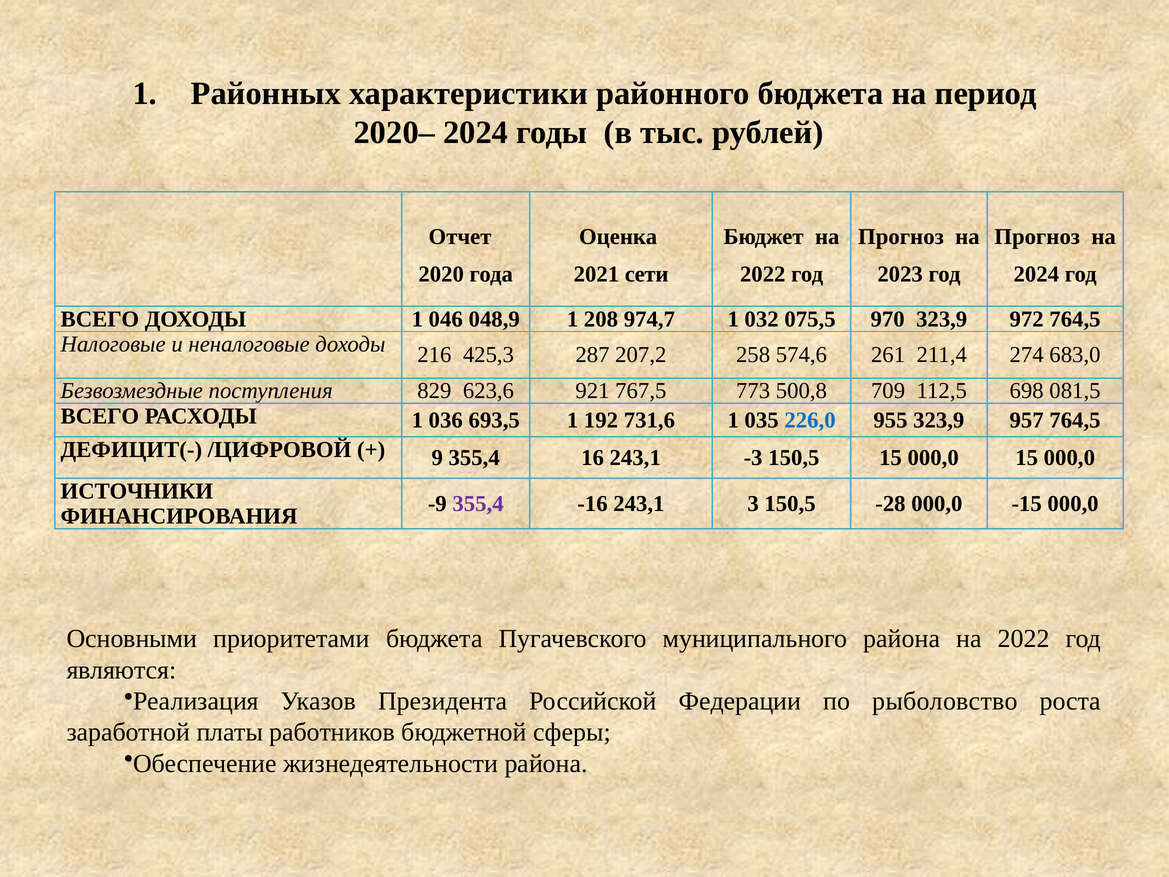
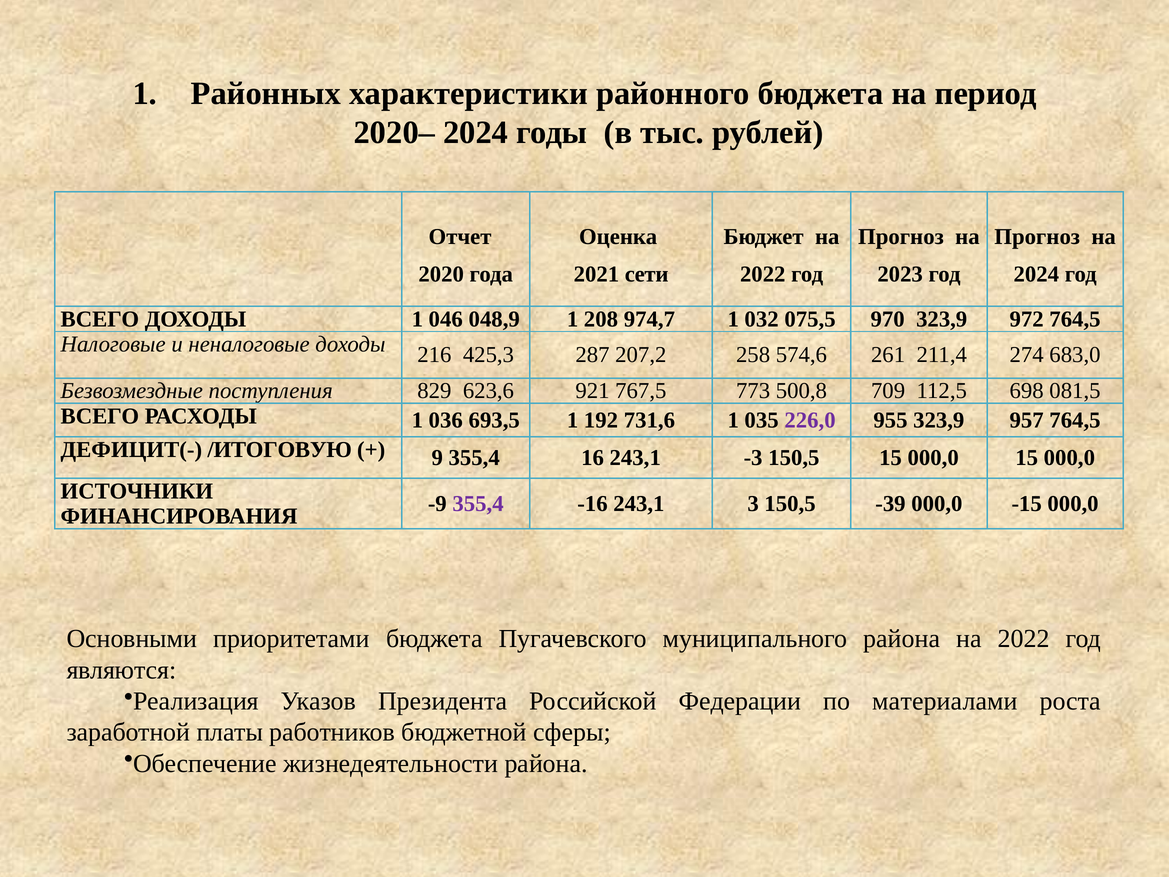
226,0 colour: blue -> purple
/ЦИФРОВОЙ: /ЦИФРОВОЙ -> /ИТОГОВУЮ
-28: -28 -> -39
рыболовство: рыболовство -> материалами
